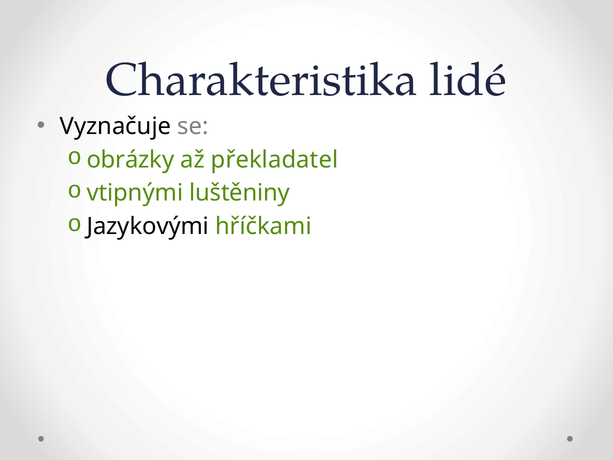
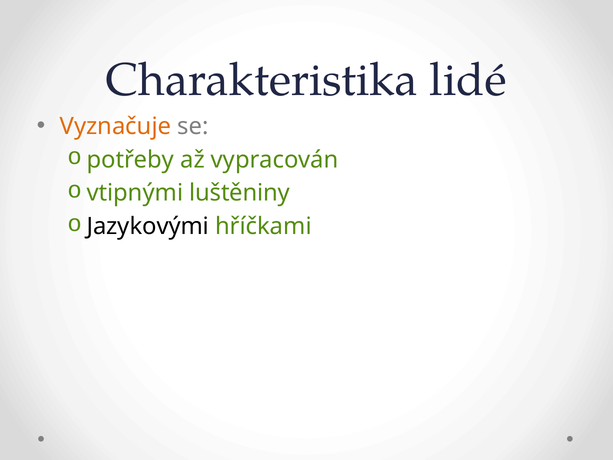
Vyznačuje colour: black -> orange
obrázky: obrázky -> potřeby
překladatel: překladatel -> vypracován
